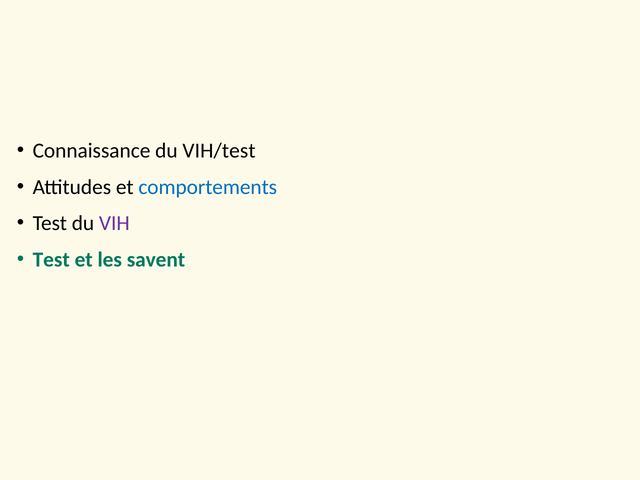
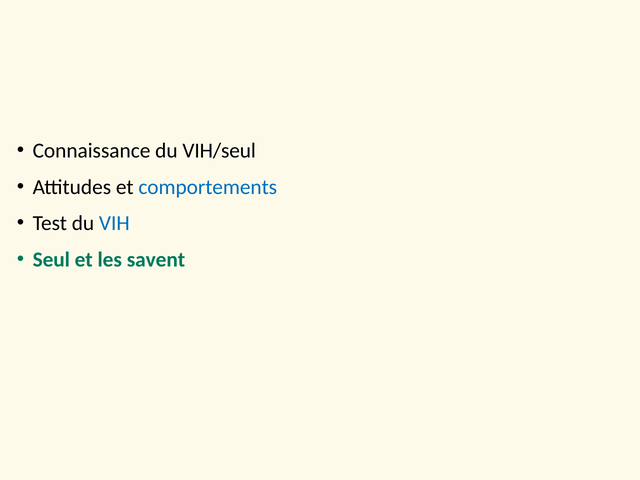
VIH/test: VIH/test -> VIH/seul
VIH colour: purple -> blue
Test at (51, 260): Test -> Seul
